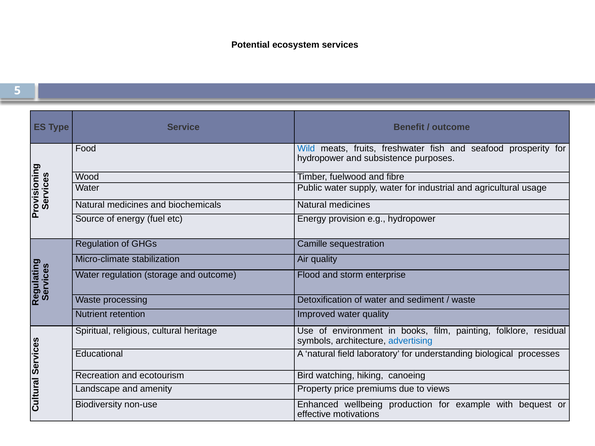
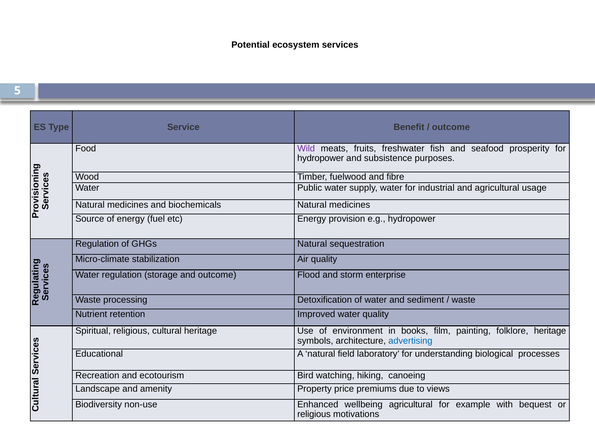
Wild colour: blue -> purple
GHGs Camille: Camille -> Natural
folklore residual: residual -> heritage
wellbeing production: production -> agricultural
effective at (314, 415): effective -> religious
